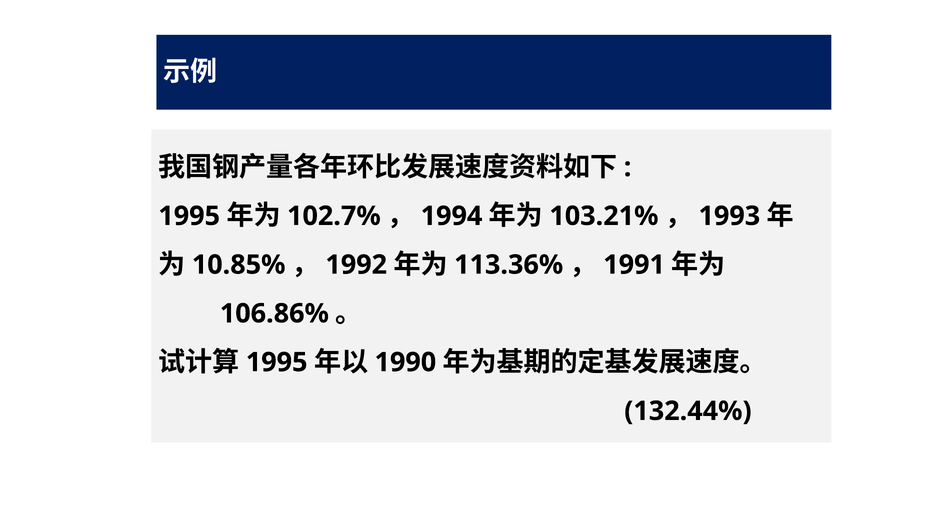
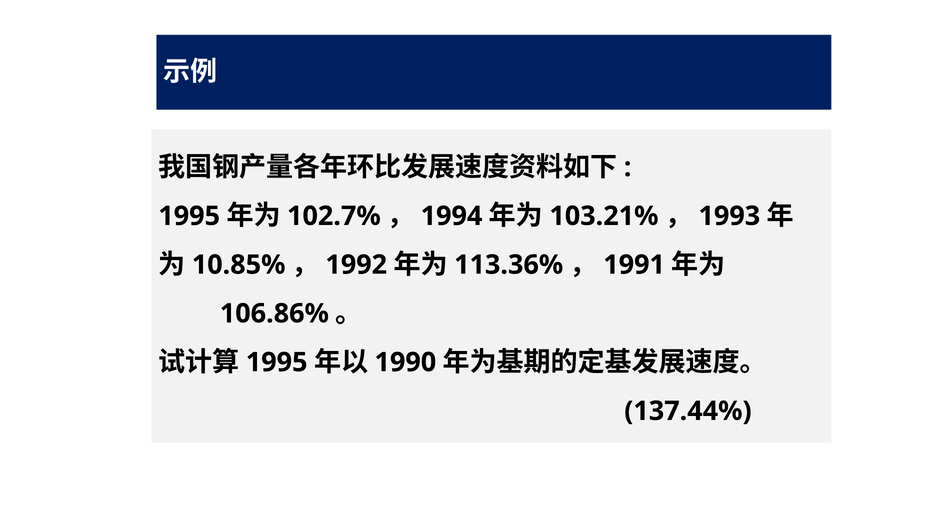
132.44%: 132.44% -> 137.44%
